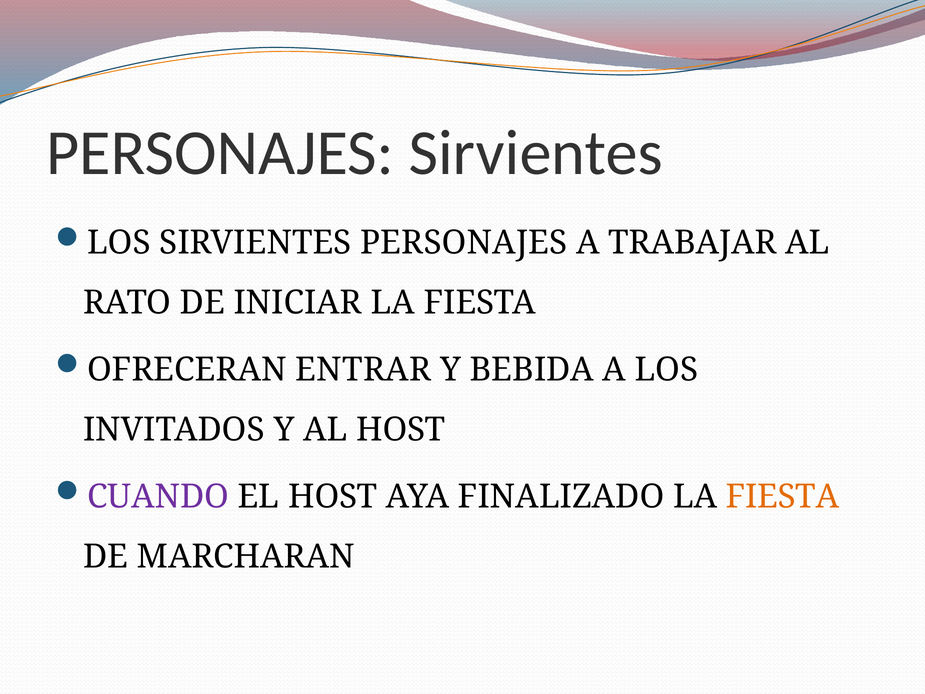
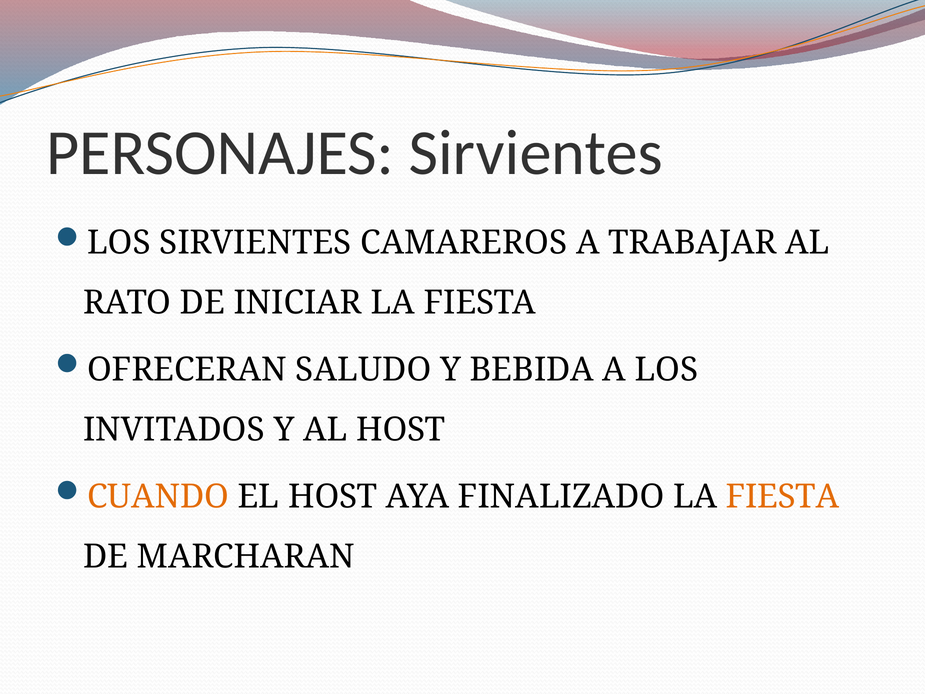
SIRVIENTES PERSONAJES: PERSONAJES -> CAMAREROS
ENTRAR: ENTRAR -> SALUDO
CUANDO colour: purple -> orange
